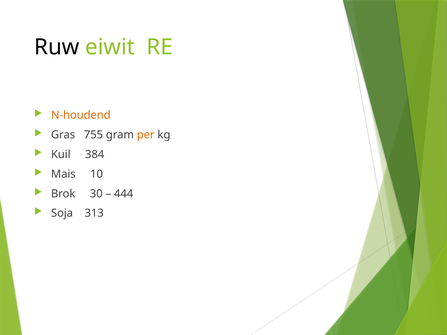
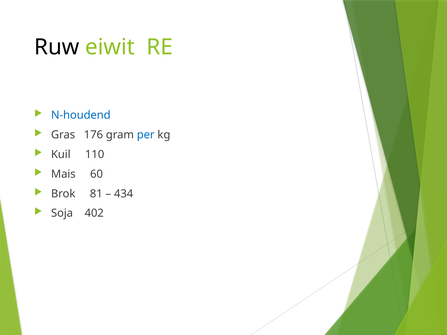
N-houdend colour: orange -> blue
755: 755 -> 176
per colour: orange -> blue
384: 384 -> 110
10: 10 -> 60
30: 30 -> 81
444: 444 -> 434
313: 313 -> 402
